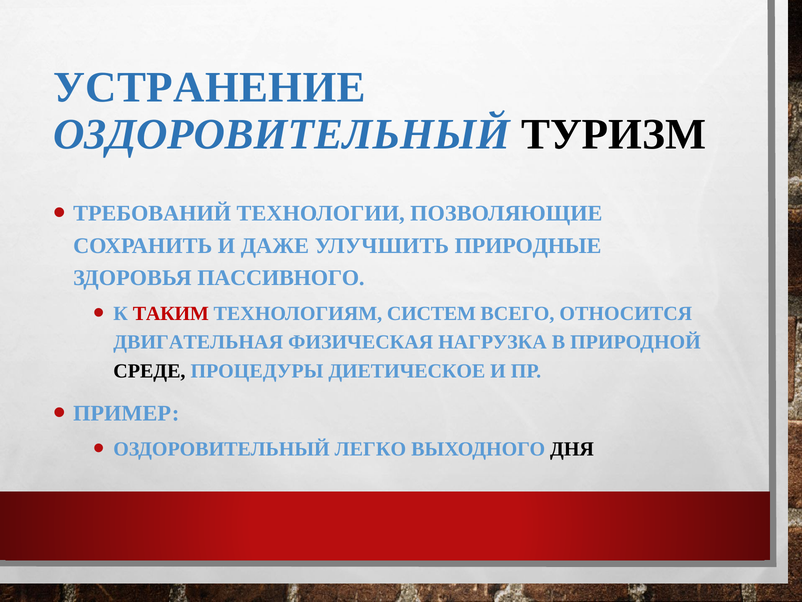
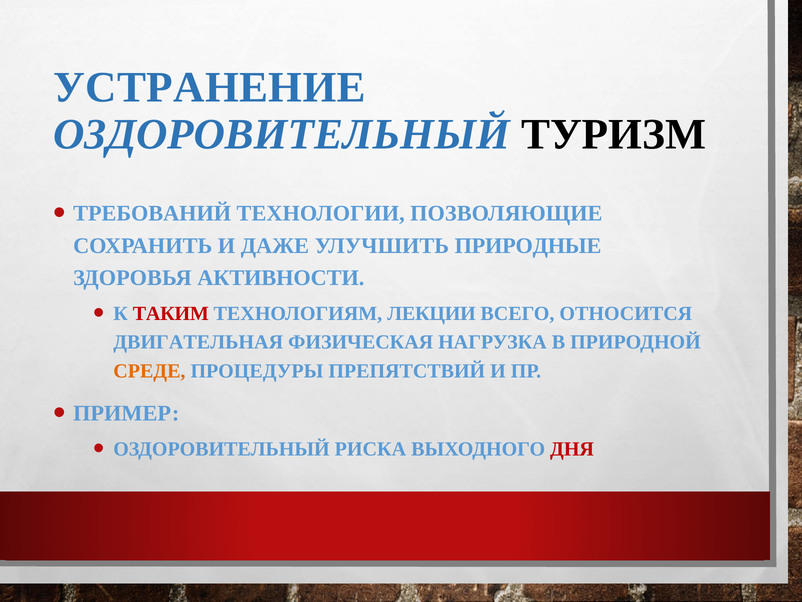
ПАССИВНОГО: ПАССИВНОГО -> АКТИВНОСТИ
СИСТЕМ: СИСТЕМ -> ЛЕКЦИИ
СРЕДЕ colour: black -> orange
ДИЕТИЧЕСКОЕ: ДИЕТИЧЕСКОЕ -> ПРЕПЯТСТВИЙ
ЛЕГКО: ЛЕГКО -> РИСКА
ДНЯ colour: black -> red
